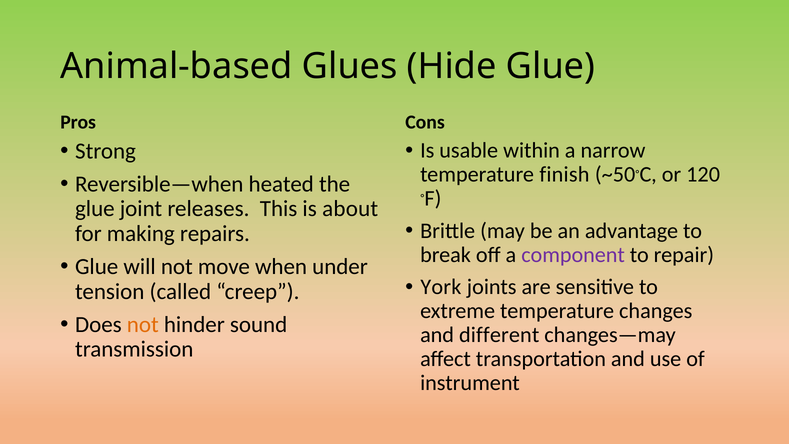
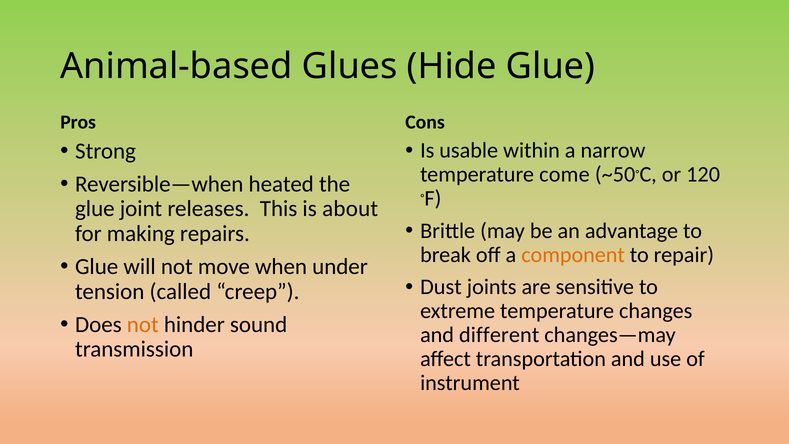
finish: finish -> come
component colour: purple -> orange
York: York -> Dust
